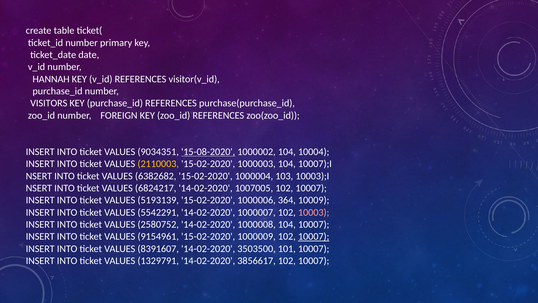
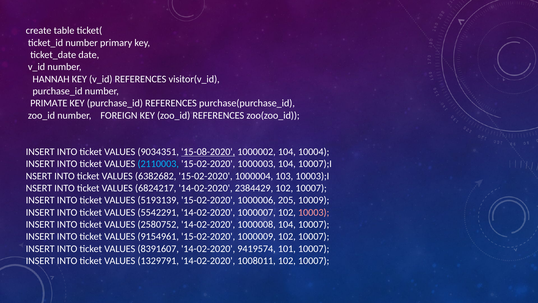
VISITORS: VISITORS -> PRIMATE
2110003 colour: yellow -> light blue
1007005: 1007005 -> 2384429
364: 364 -> 205
10007 at (314, 236) underline: present -> none
3503500: 3503500 -> 9419574
3856617: 3856617 -> 1008011
